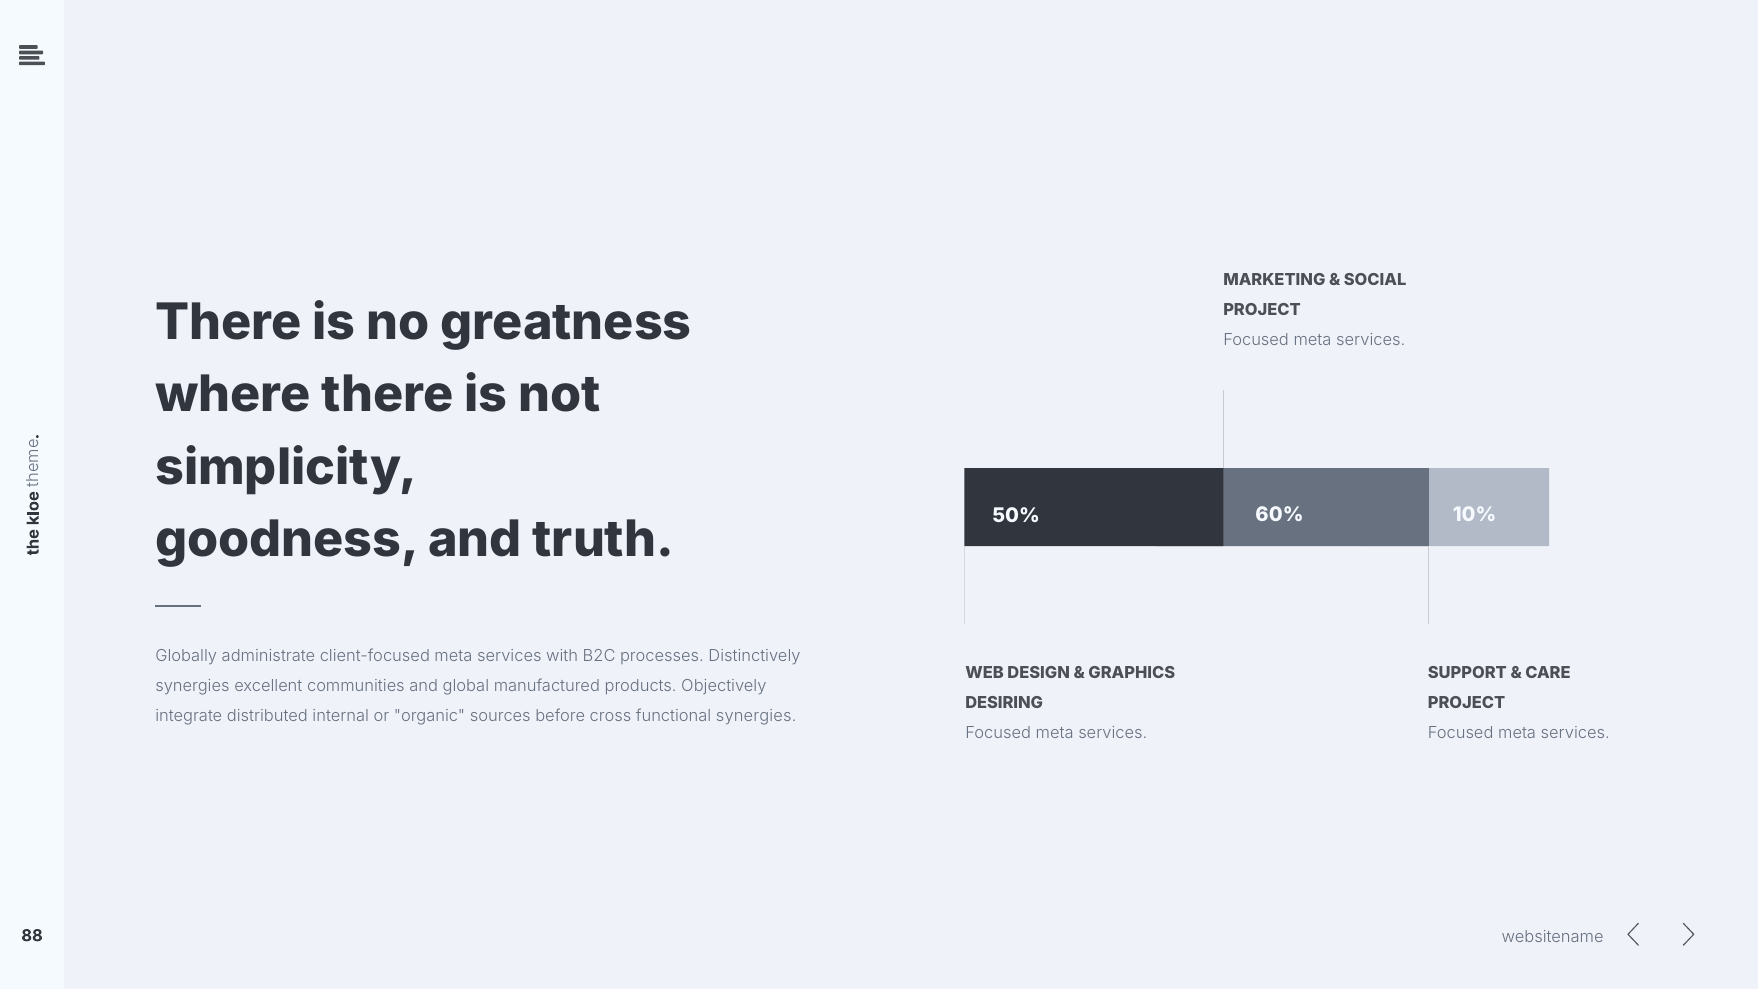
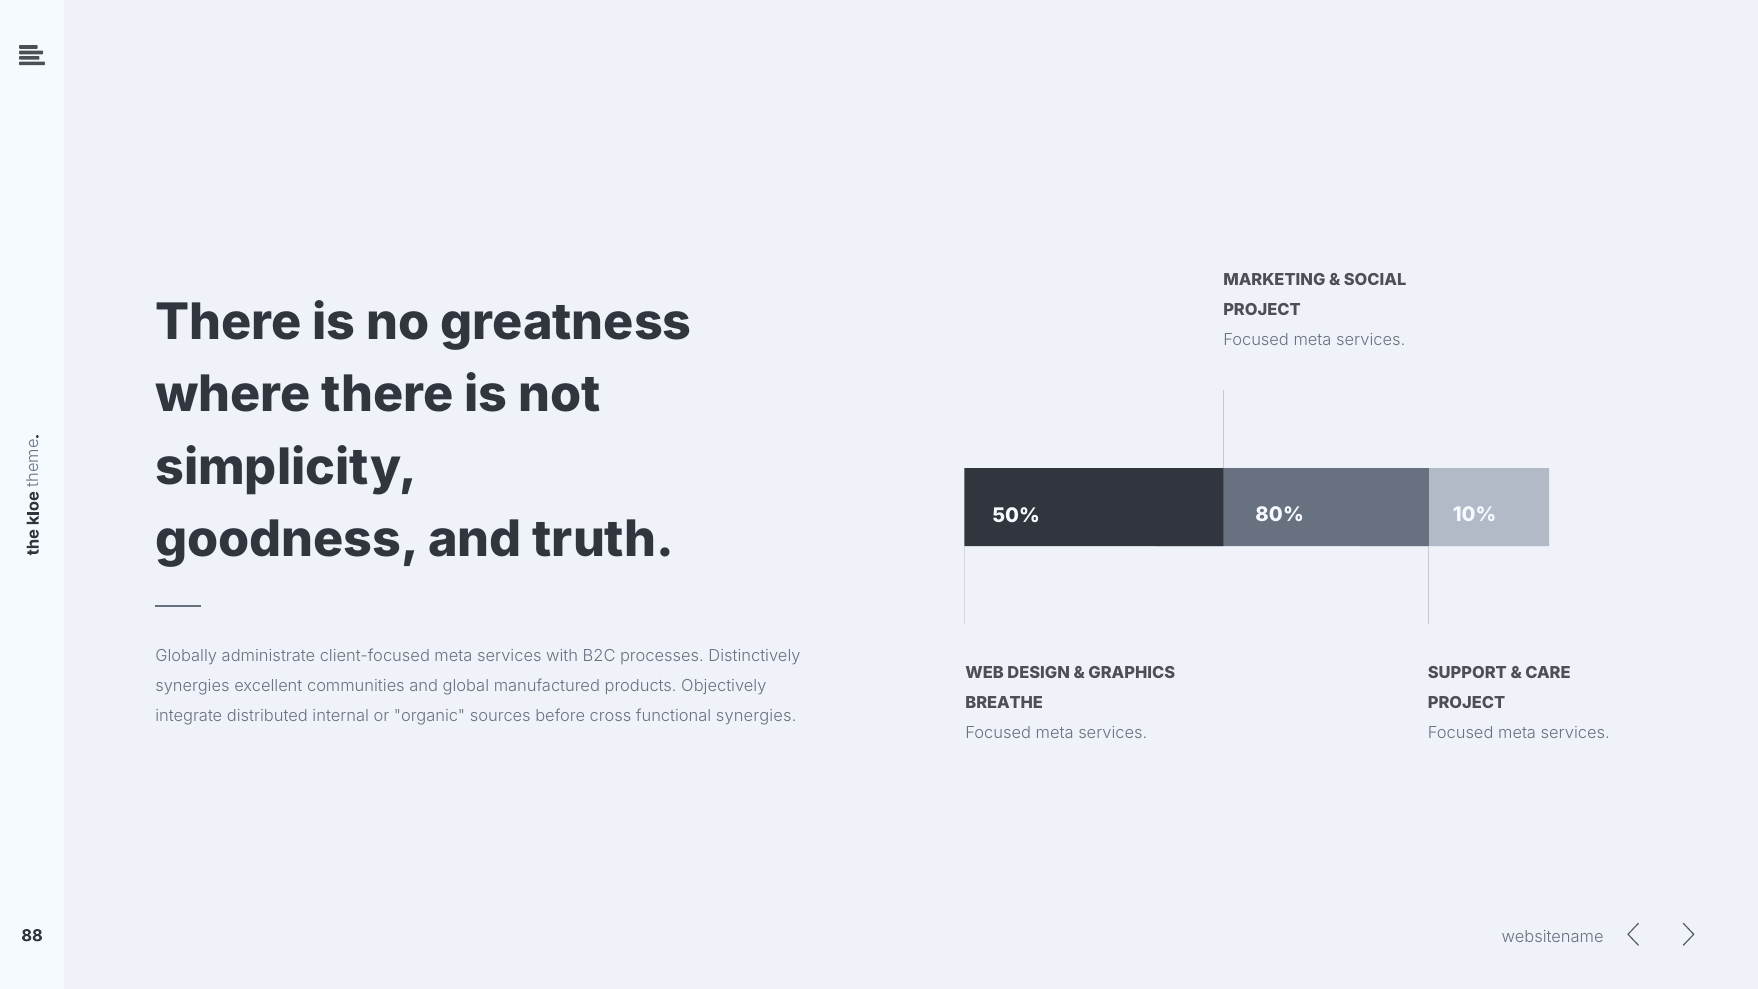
60%: 60% -> 80%
DESIRING: DESIRING -> BREATHE
